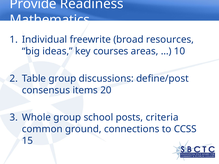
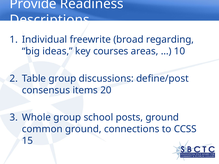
Mathematics: Mathematics -> Descriptions
resources: resources -> regarding
posts criteria: criteria -> ground
